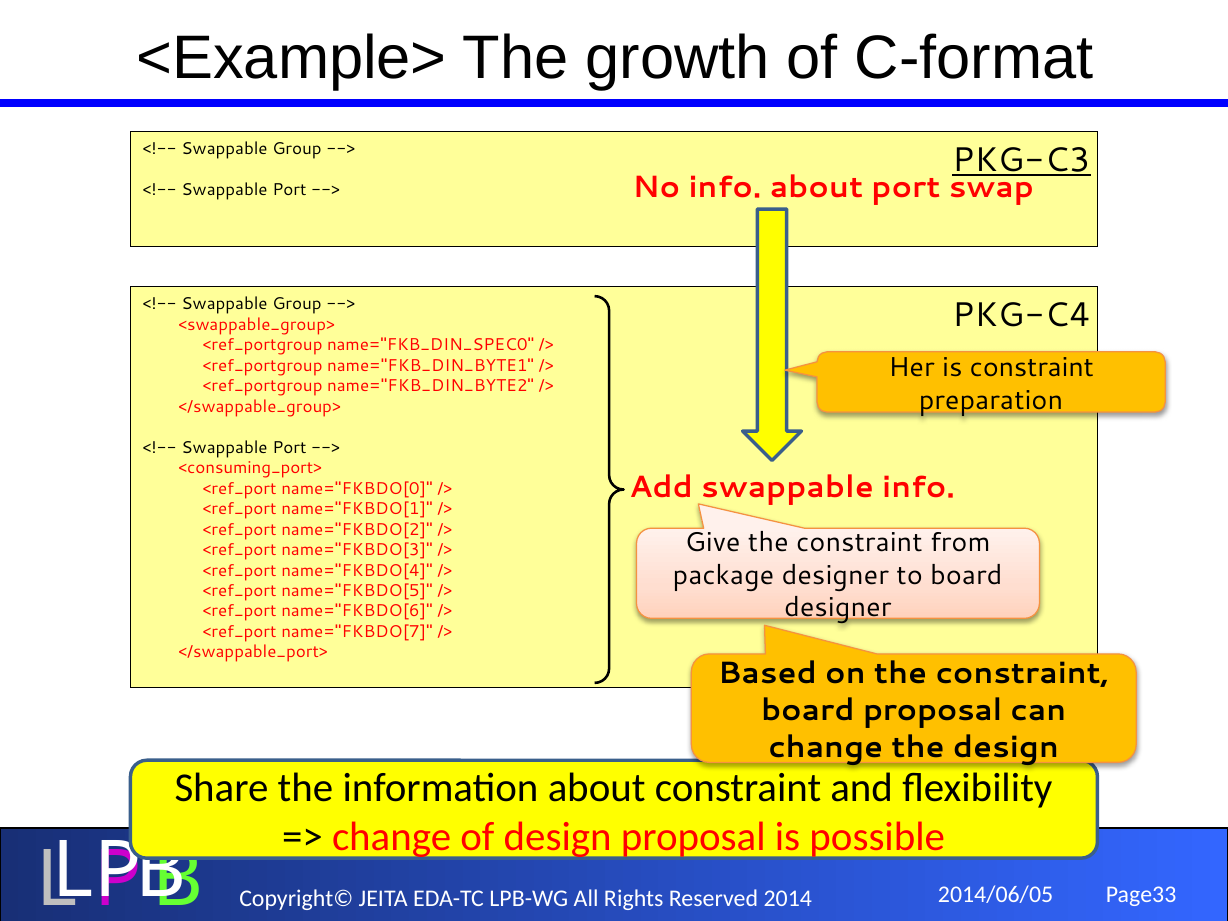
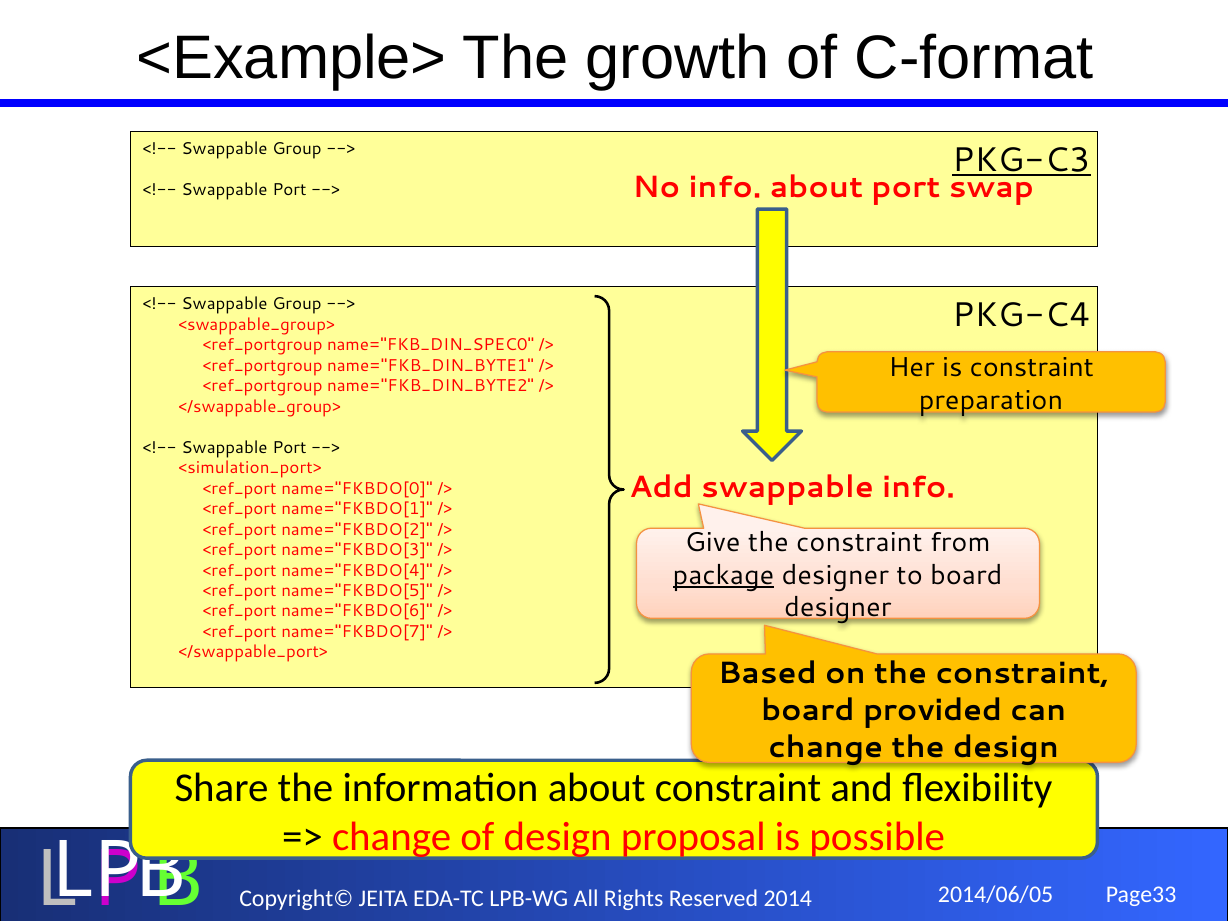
<consuming_port>: <consuming_port> -> <simulation_port>
package underline: none -> present
board proposal: proposal -> provided
